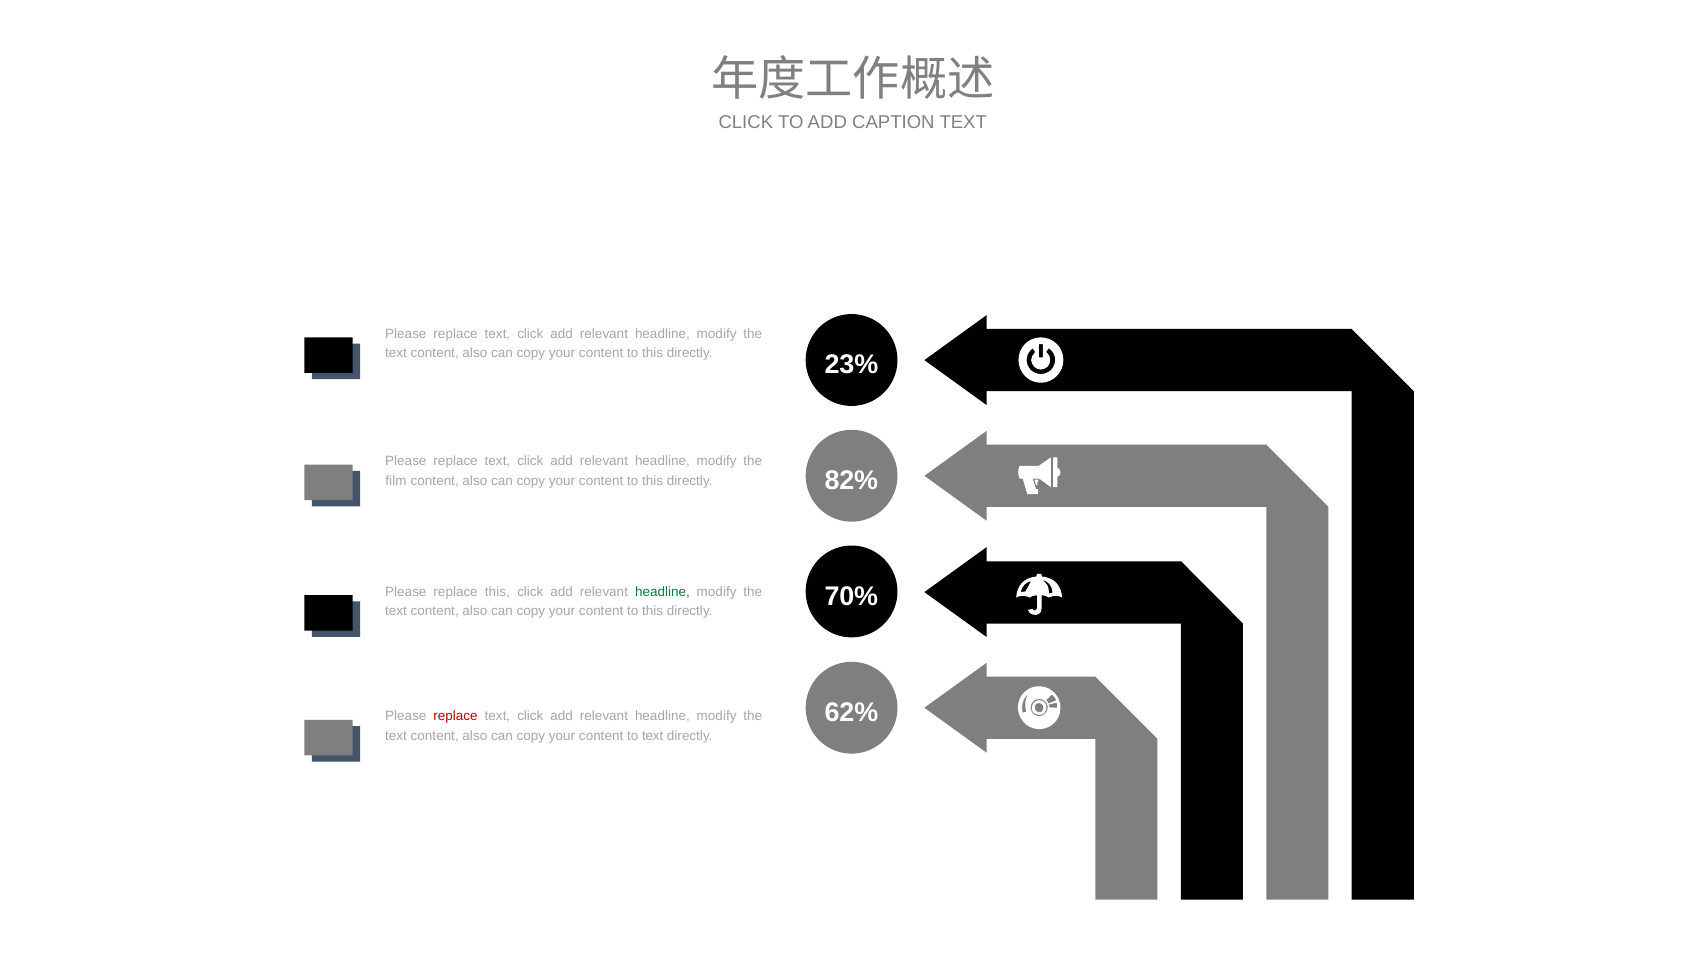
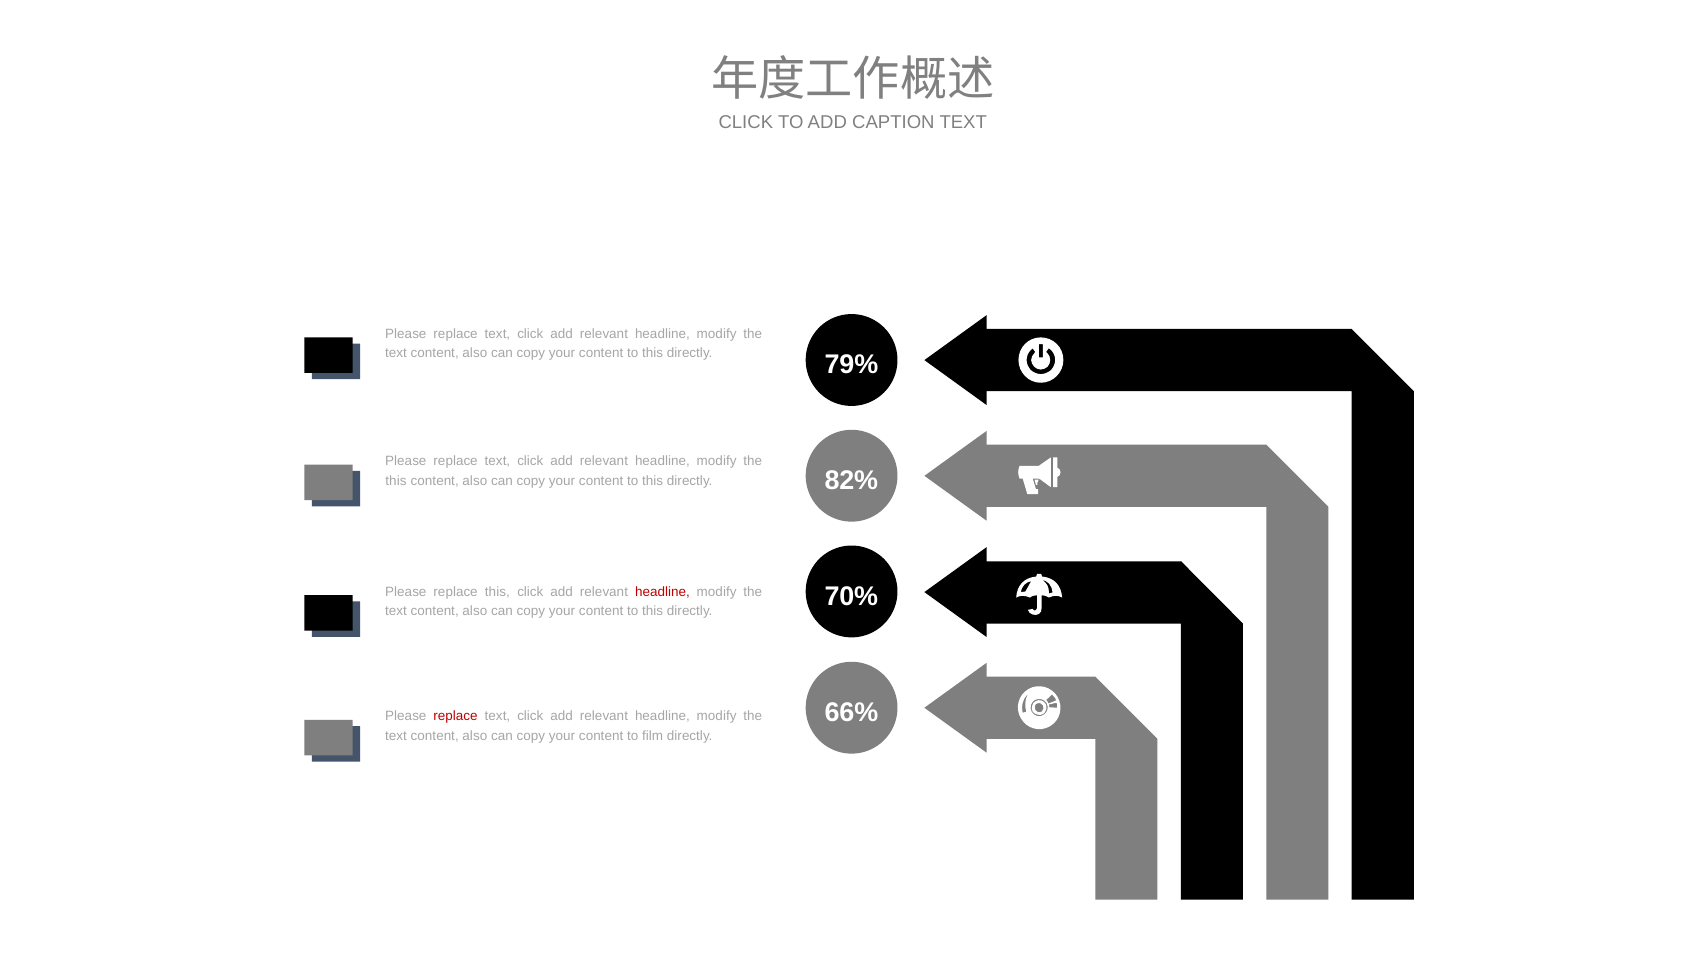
23%: 23% -> 79%
film at (396, 480): film -> this
headline at (662, 591) colour: green -> red
62%: 62% -> 66%
to text: text -> film
